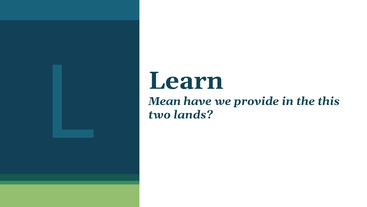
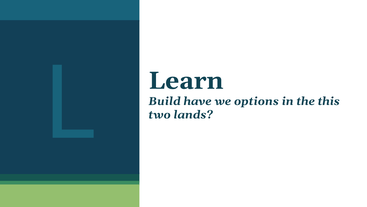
Mean: Mean -> Build
provide: provide -> options
